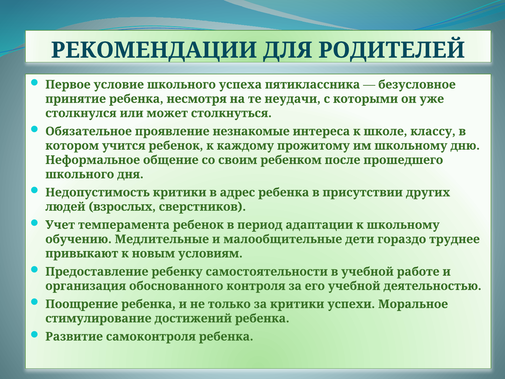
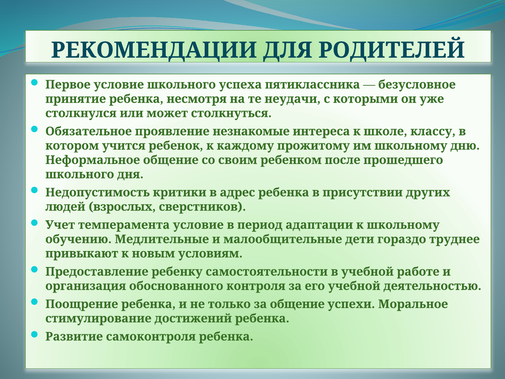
темперамента ребенок: ребенок -> условие
за критики: критики -> общение
